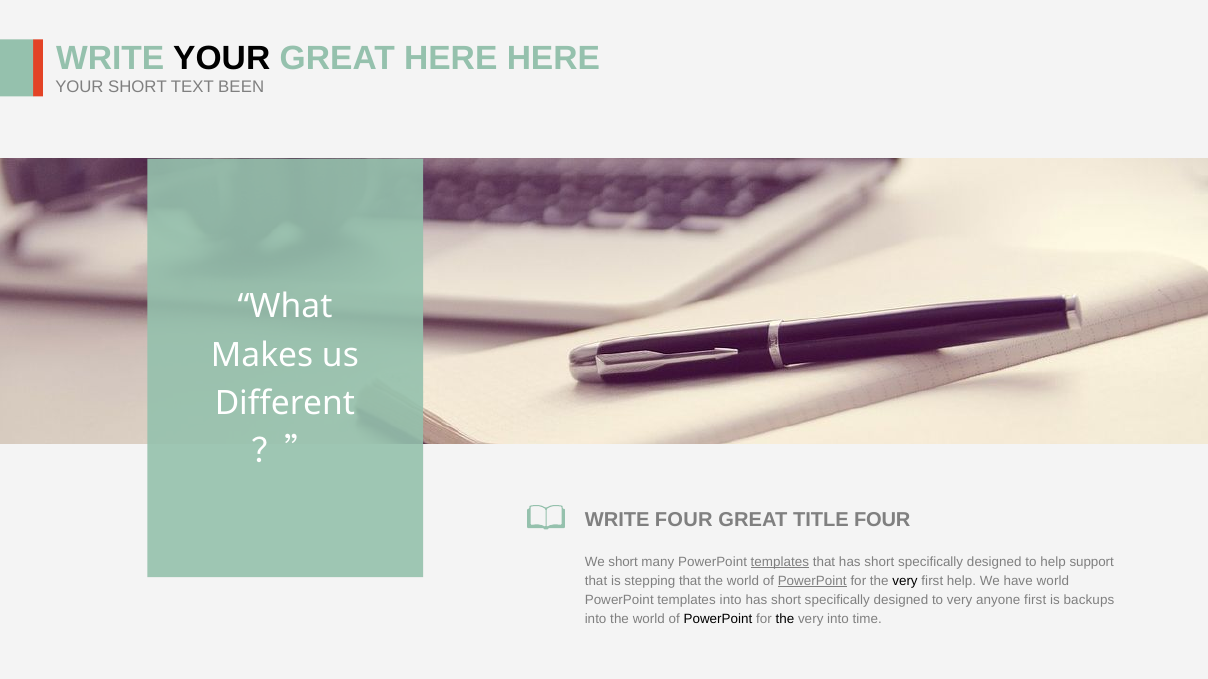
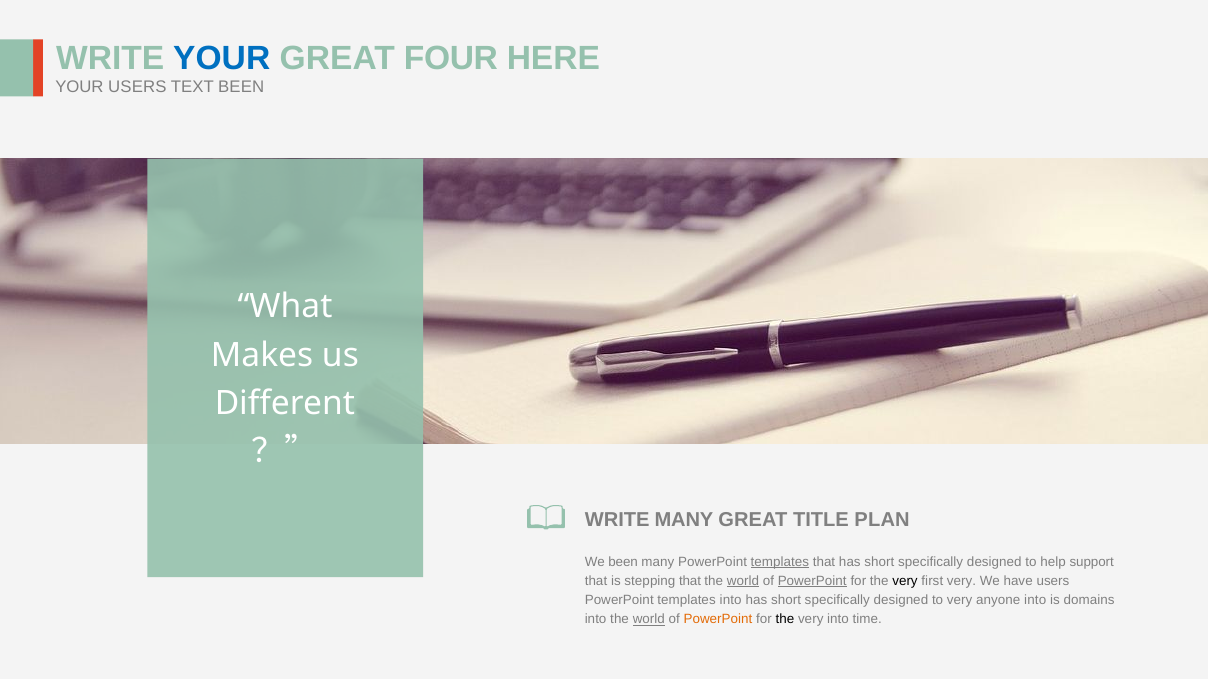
YOUR at (222, 58) colour: black -> blue
GREAT HERE: HERE -> FOUR
YOUR SHORT: SHORT -> USERS
WRITE FOUR: FOUR -> MANY
TITLE FOUR: FOUR -> PLAN
We short: short -> been
world at (743, 581) underline: none -> present
first help: help -> very
have world: world -> users
anyone first: first -> into
backups: backups -> domains
world at (649, 620) underline: none -> present
PowerPoint at (718, 620) colour: black -> orange
